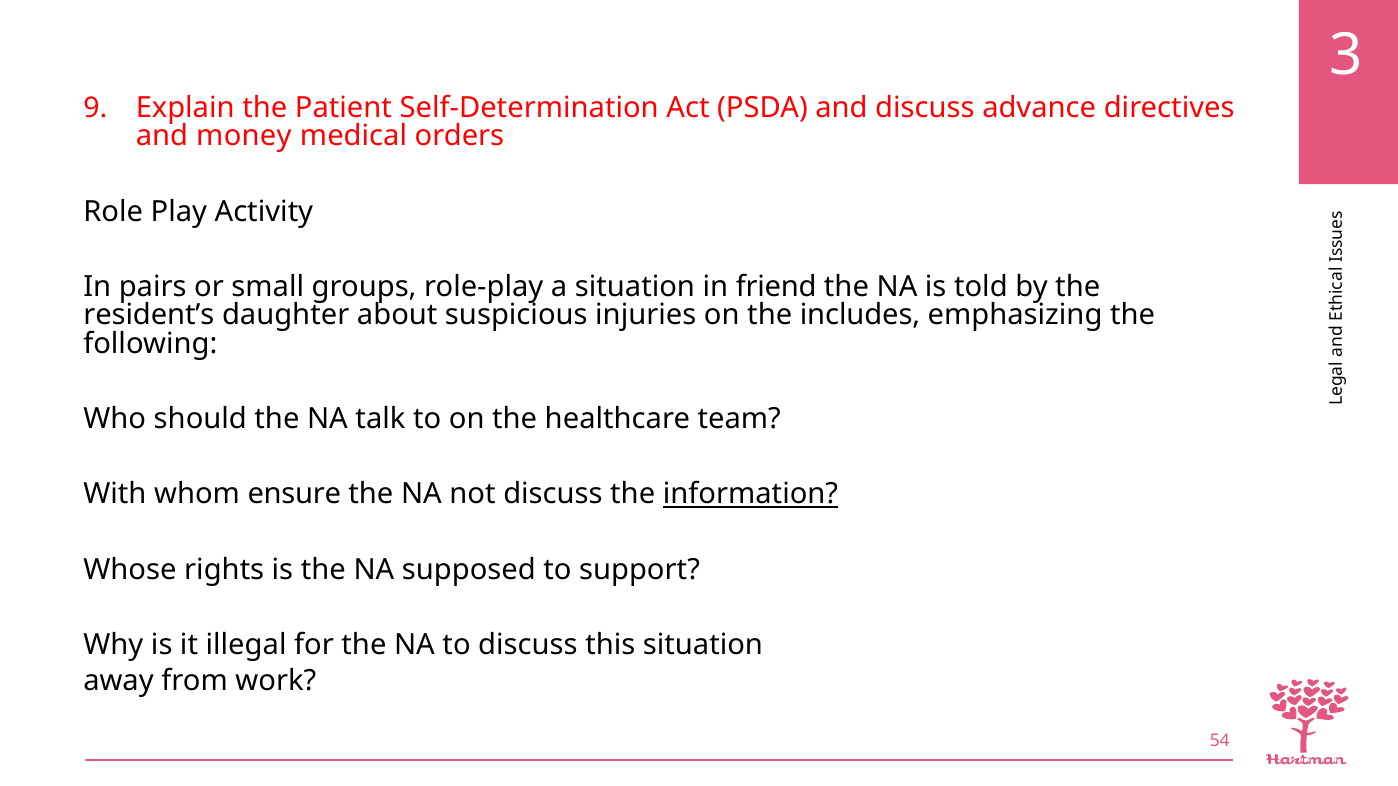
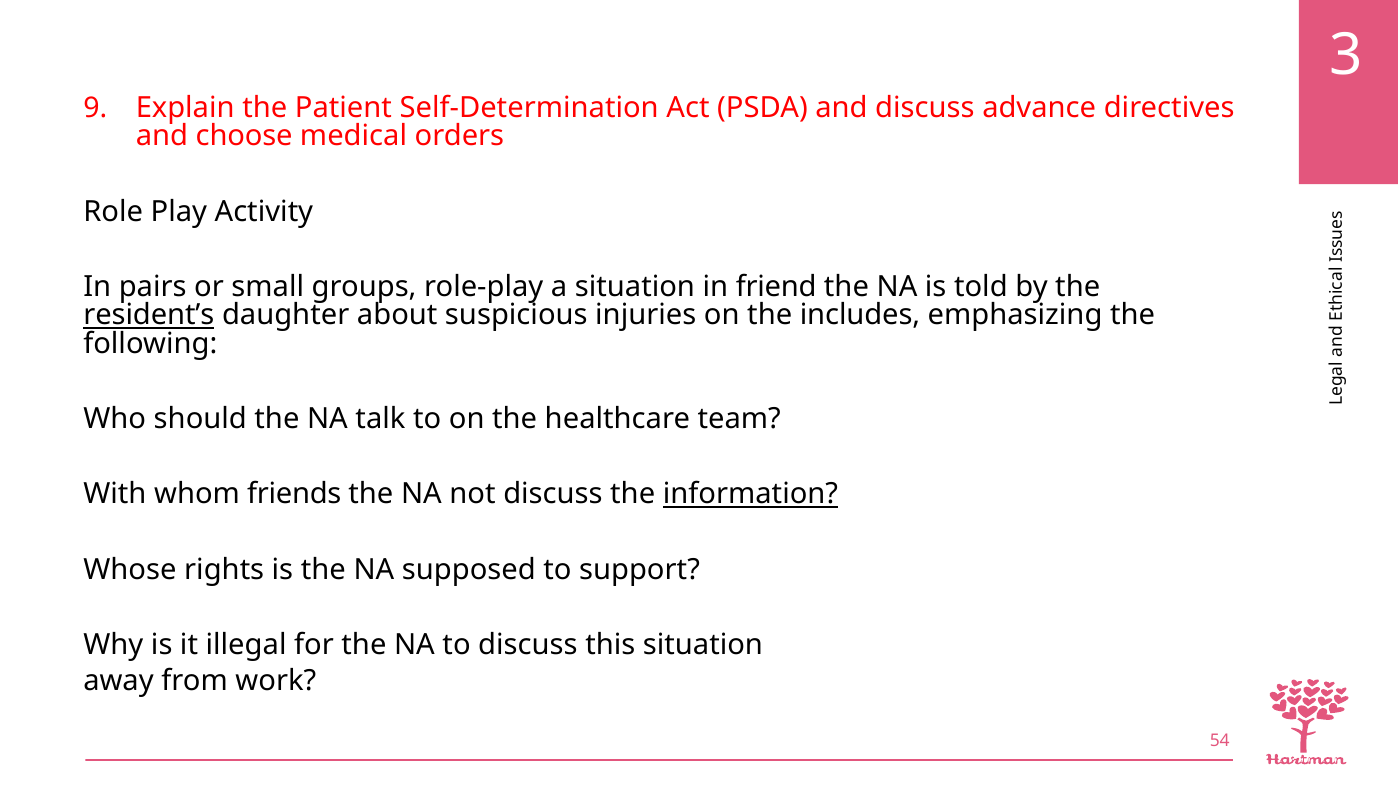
money: money -> choose
resident’s underline: none -> present
ensure: ensure -> friends
